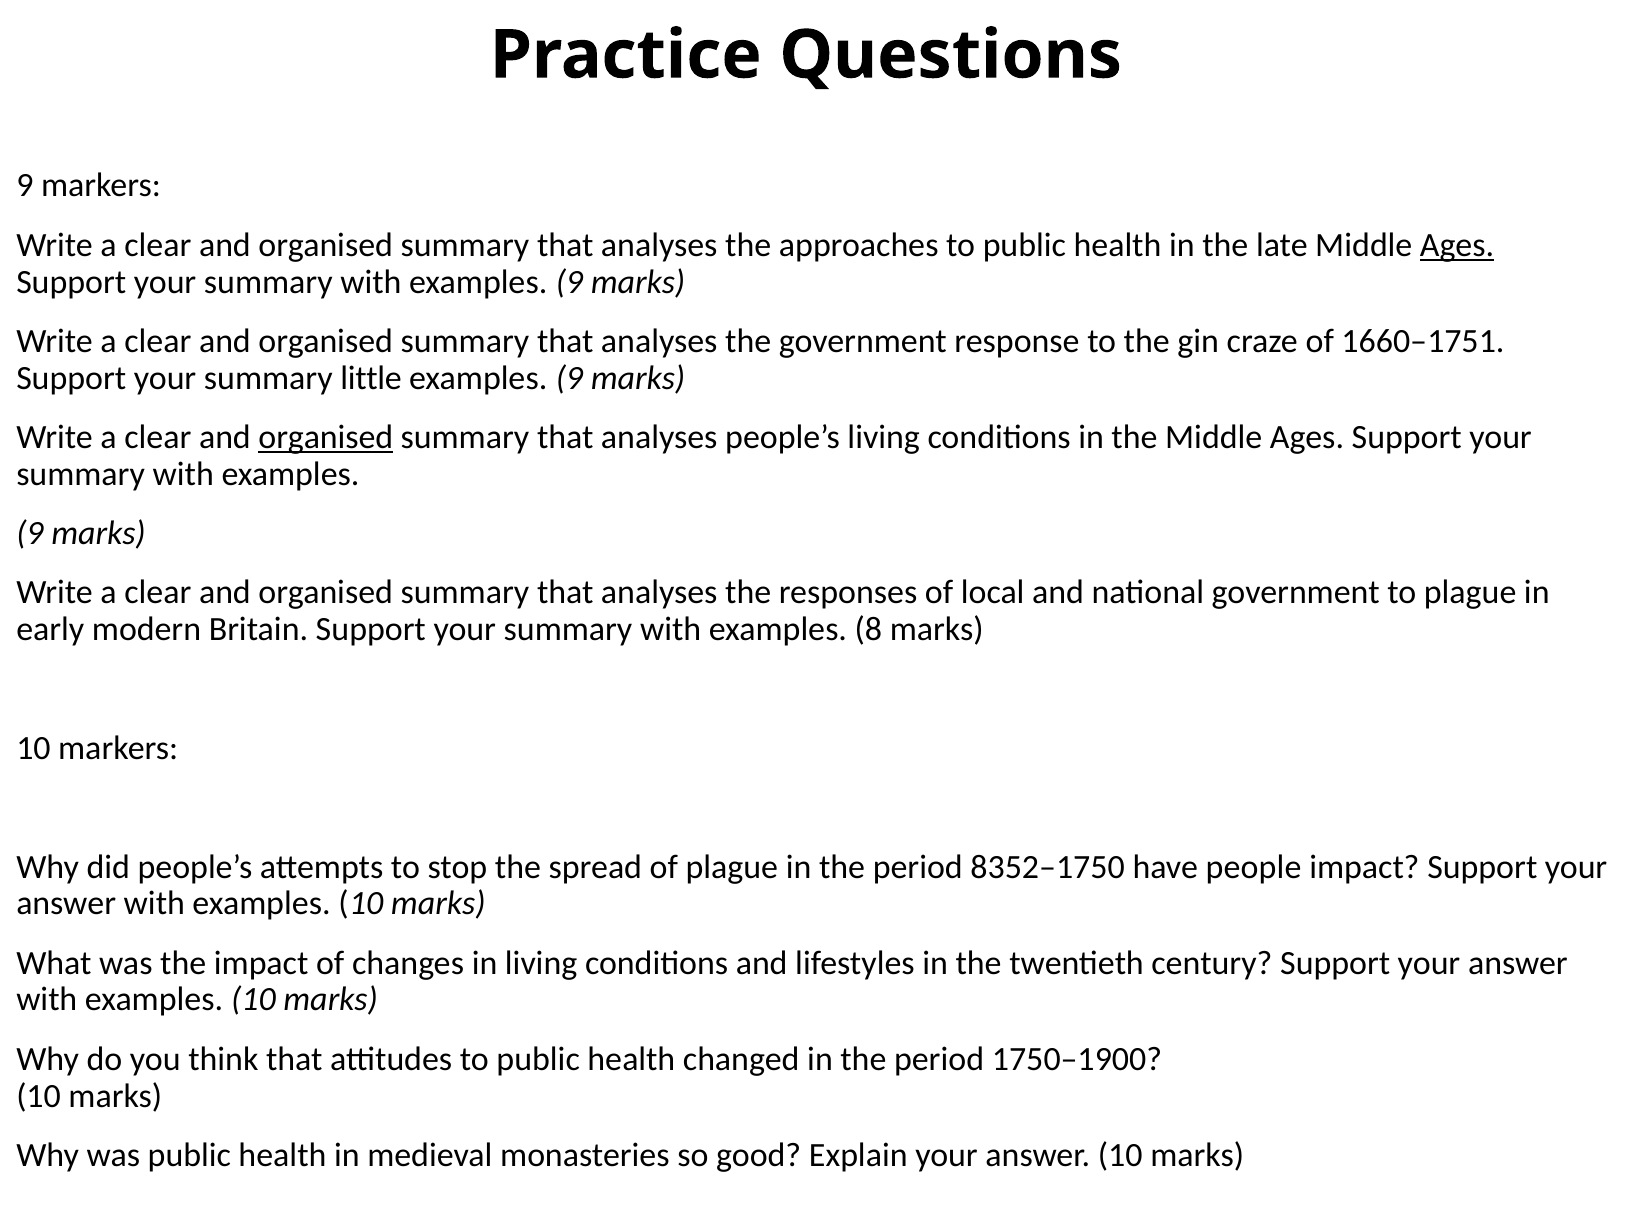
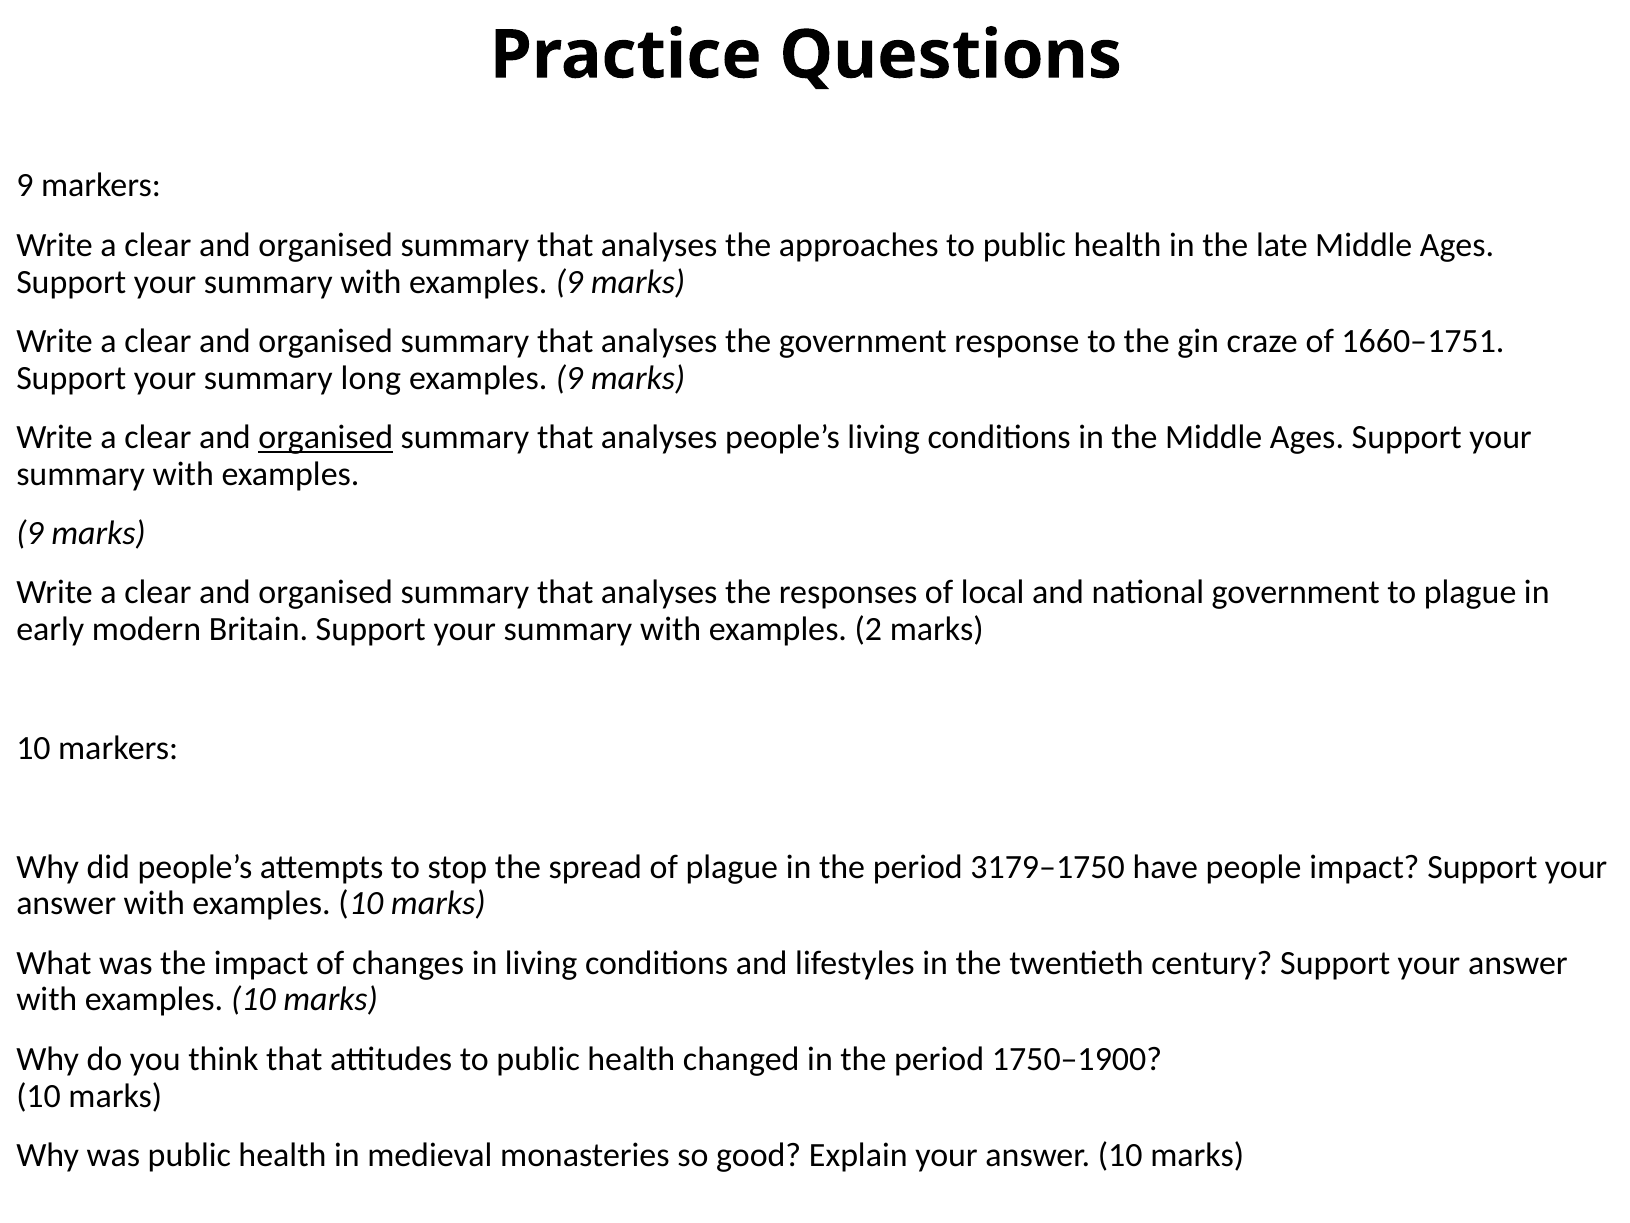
Ages at (1457, 245) underline: present -> none
little: little -> long
8: 8 -> 2
8352–1750: 8352–1750 -> 3179–1750
